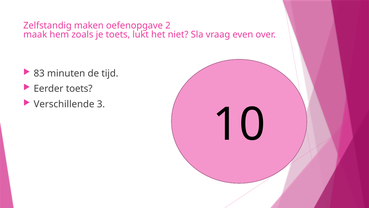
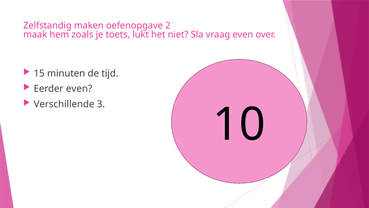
83: 83 -> 15
Eerder toets: toets -> even
